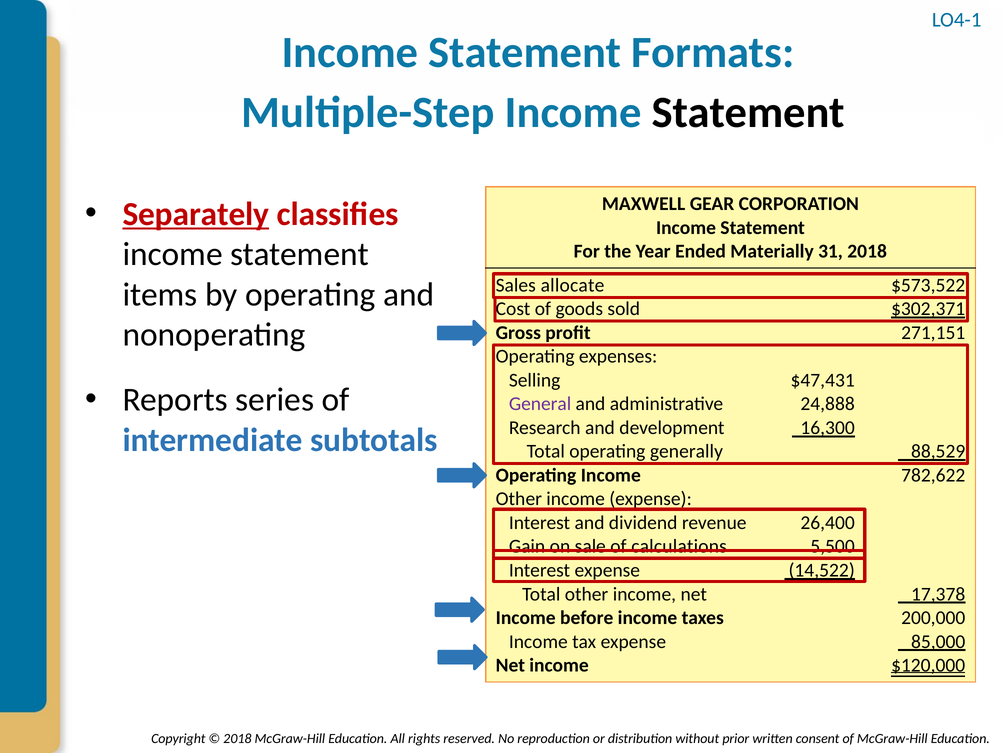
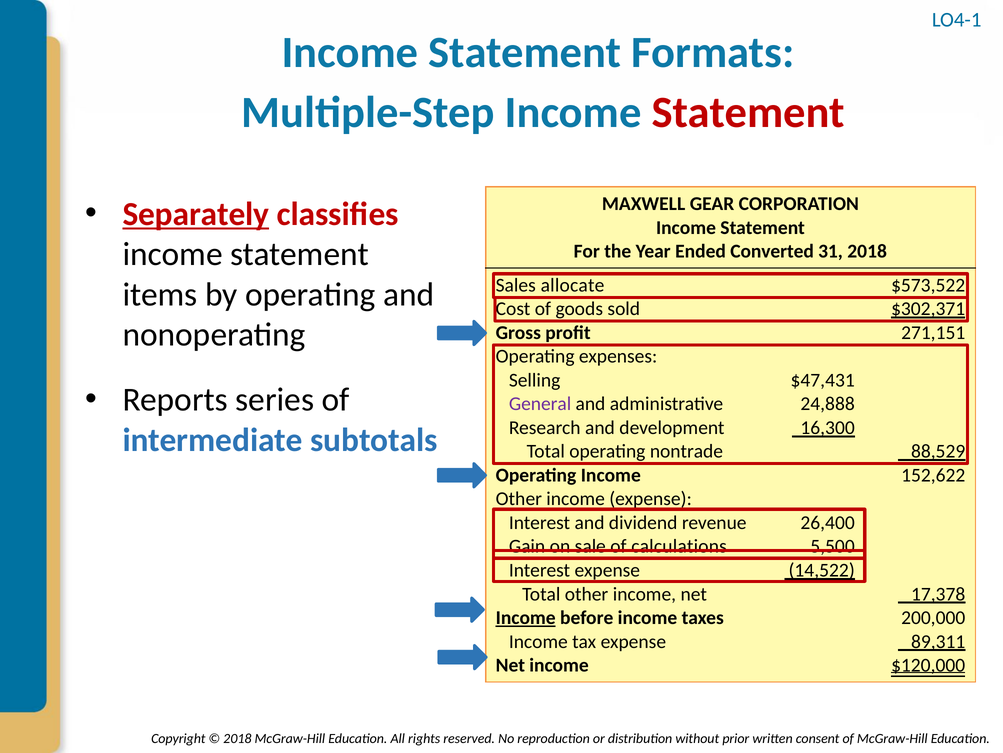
Statement at (748, 112) colour: black -> red
Materially: Materially -> Converted
generally: generally -> nontrade
782,622: 782,622 -> 152,622
Income at (526, 617) underline: none -> present
85,000: 85,000 -> 89,311
